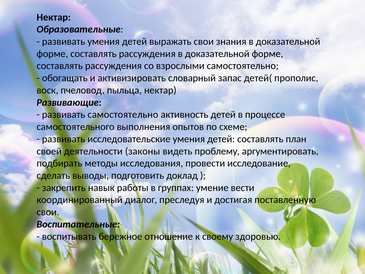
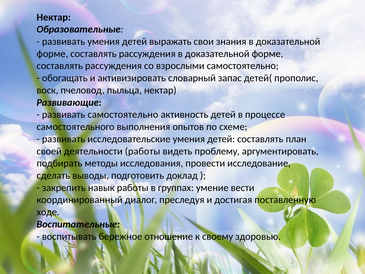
деятельности законы: законы -> работы
свои at (48, 212): свои -> ходе
